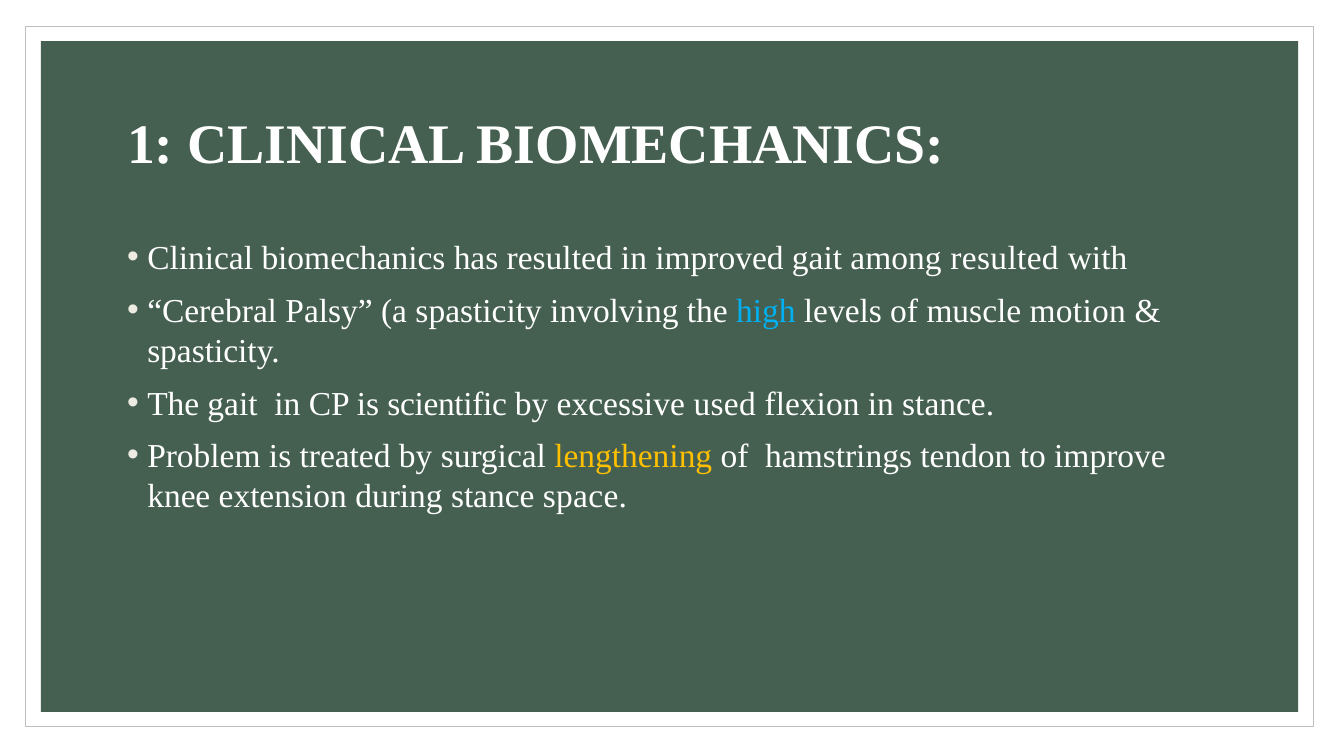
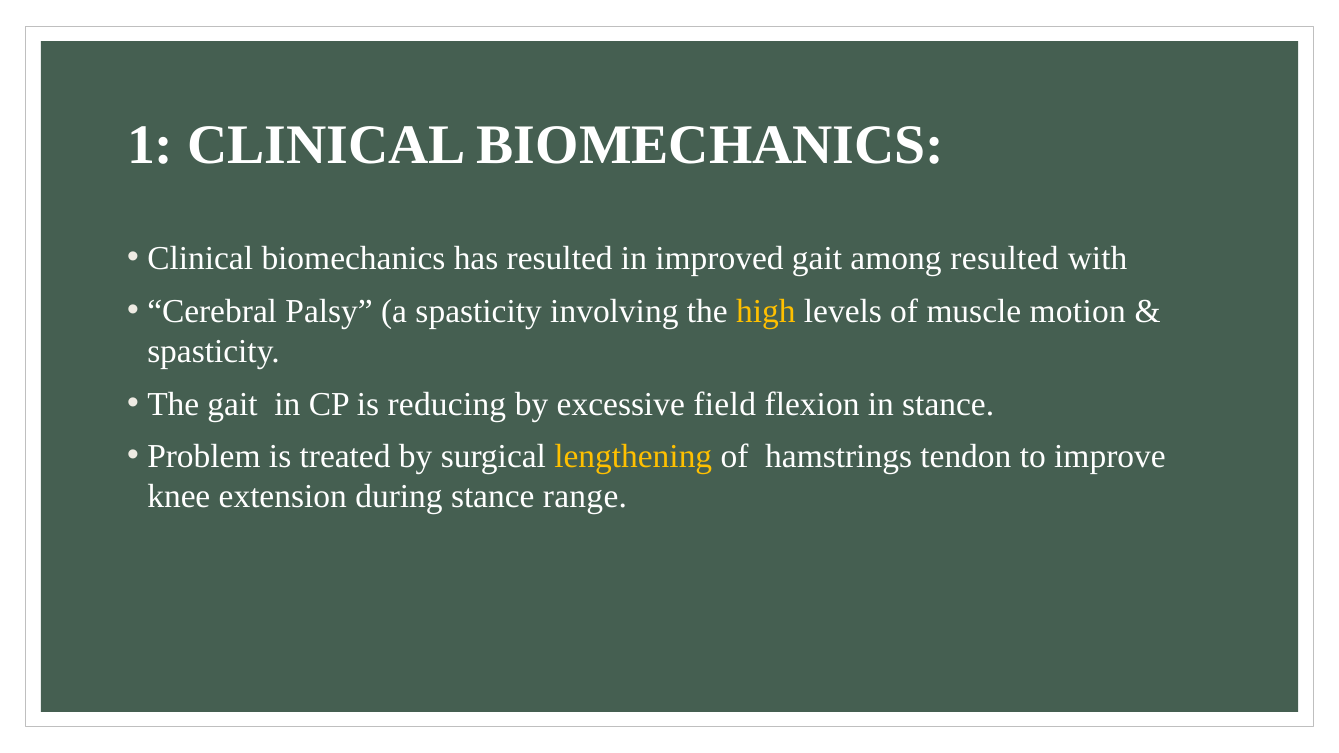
high colour: light blue -> yellow
scientific: scientific -> reducing
used: used -> field
space: space -> range
